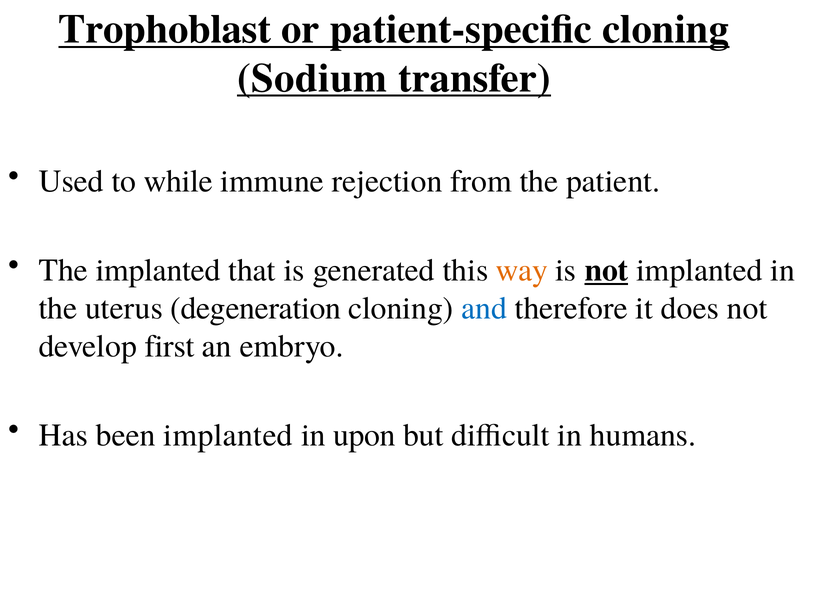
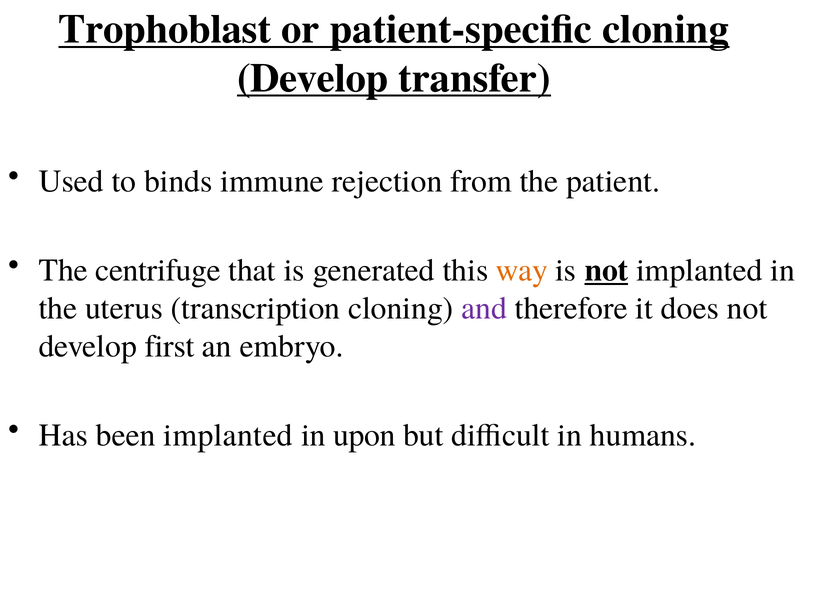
Sodium at (312, 78): Sodium -> Develop
while: while -> binds
The implanted: implanted -> centrifuge
degeneration: degeneration -> transcription
and colour: blue -> purple
